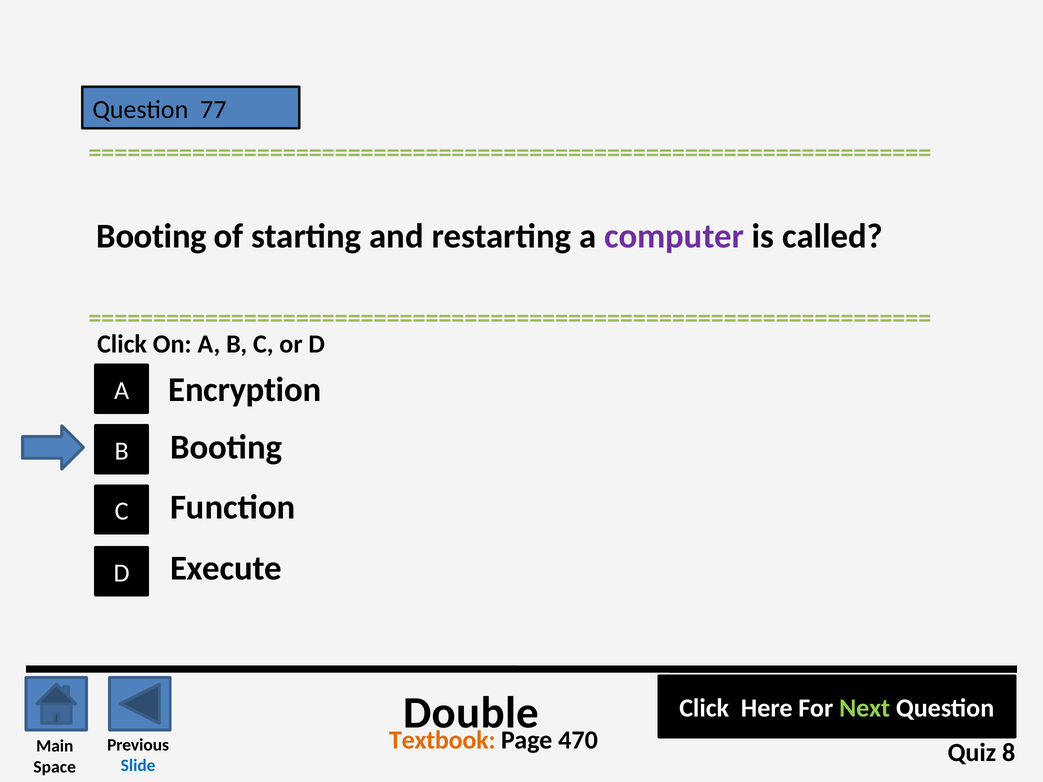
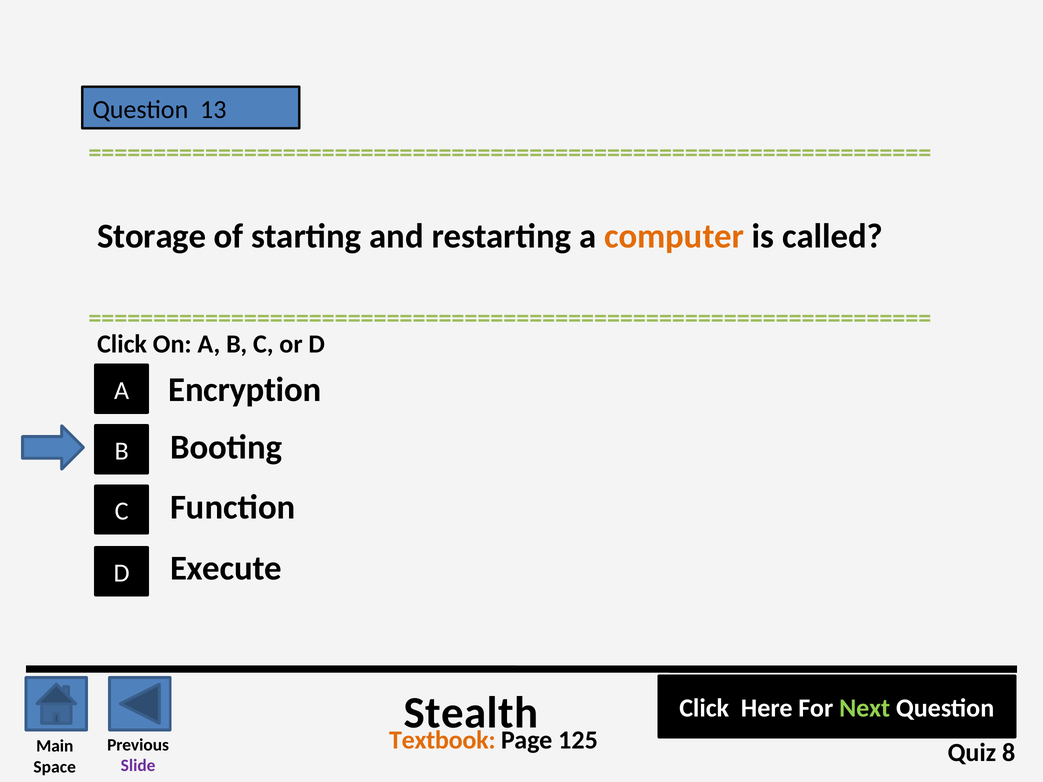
77: 77 -> 13
Booting at (152, 237): Booting -> Storage
computer colour: purple -> orange
Double: Double -> Stealth
470: 470 -> 125
Slide colour: blue -> purple
